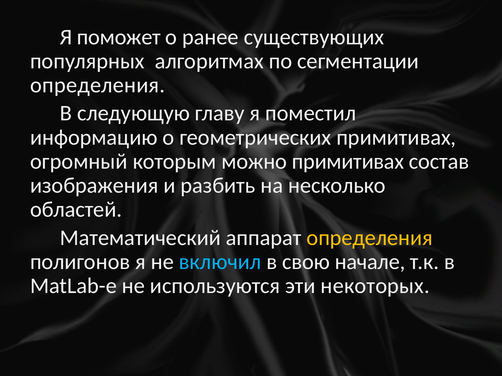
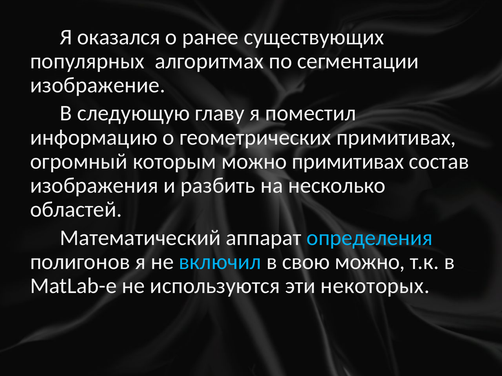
поможет: поможет -> оказался
определения at (98, 85): определения -> изображение
определения at (370, 238) colour: yellow -> light blue
свою начале: начале -> можно
